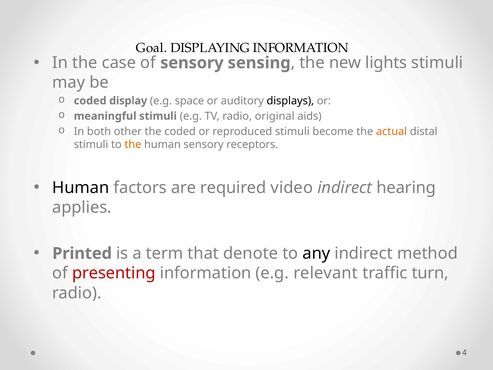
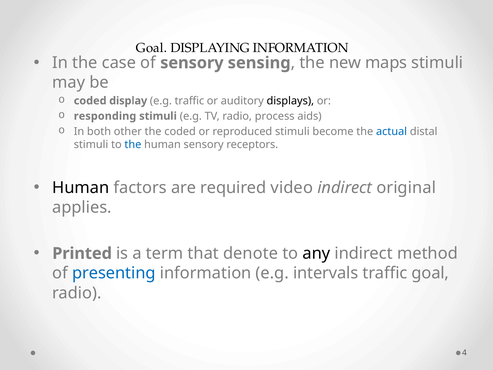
lights: lights -> maps
e.g space: space -> traffic
meaningful: meaningful -> responding
original: original -> process
actual colour: orange -> blue
the at (133, 144) colour: orange -> blue
hearing: hearing -> original
presenting colour: red -> blue
relevant: relevant -> intervals
traffic turn: turn -> goal
